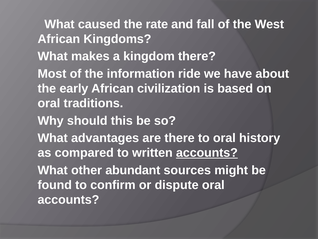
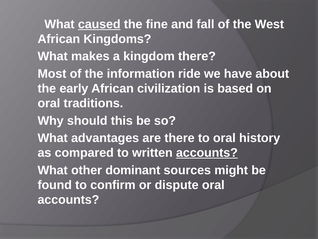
caused underline: none -> present
rate: rate -> fine
abundant: abundant -> dominant
